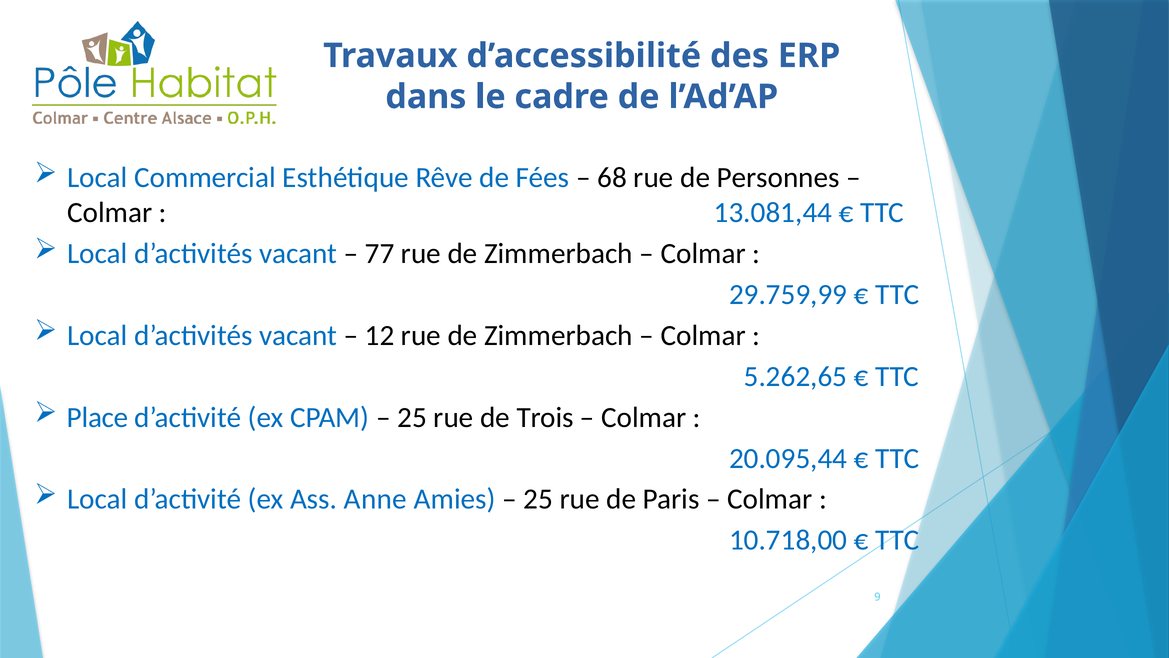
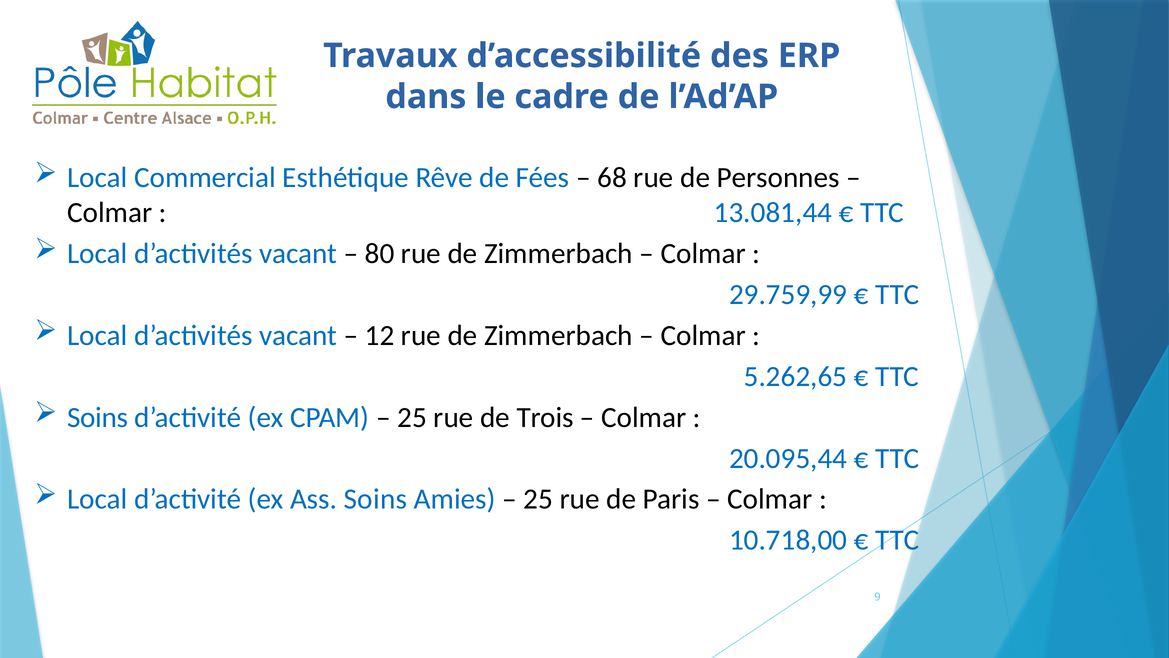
77: 77 -> 80
Place at (98, 417): Place -> Soins
Ass Anne: Anne -> Soins
